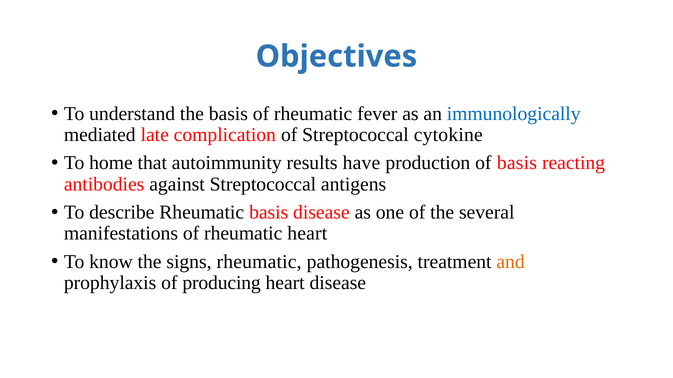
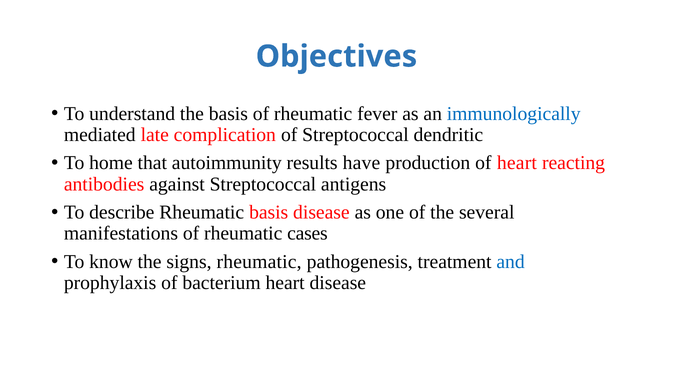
cytokine: cytokine -> dendritic
of basis: basis -> heart
rheumatic heart: heart -> cases
and colour: orange -> blue
producing: producing -> bacterium
